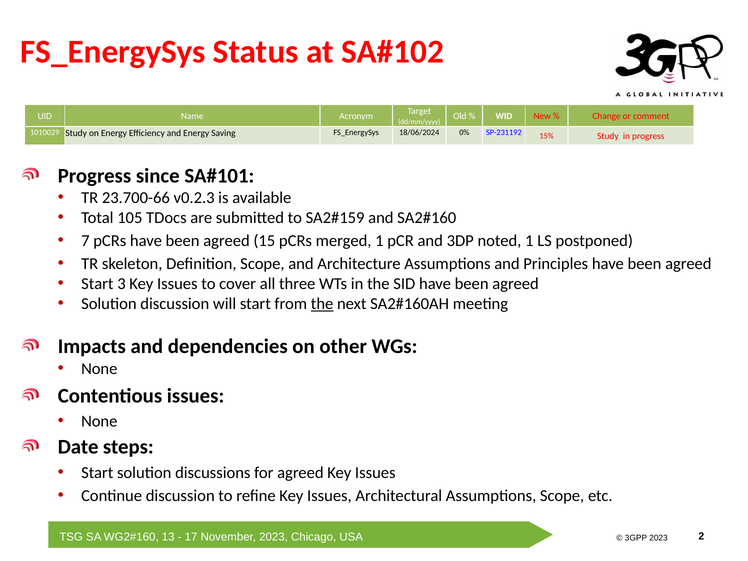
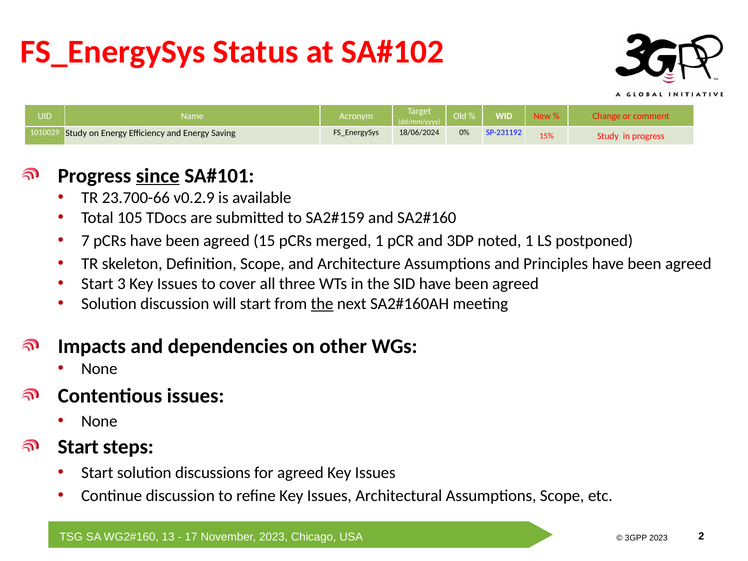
since underline: none -> present
v0.2.3: v0.2.3 -> v0.2.9
Date at (78, 447): Date -> Start
